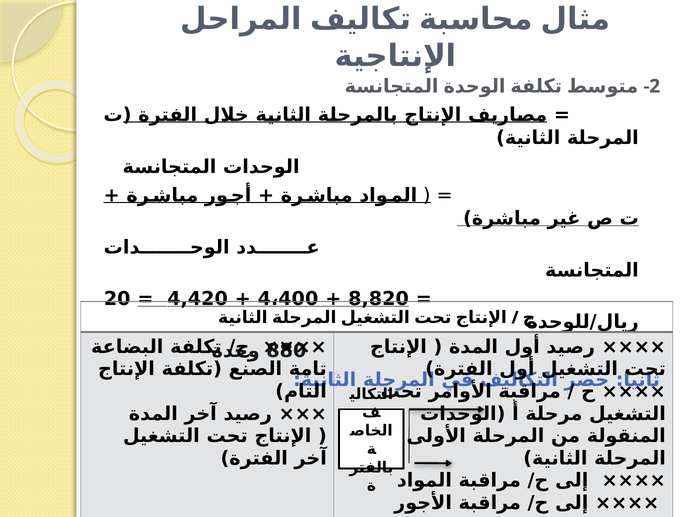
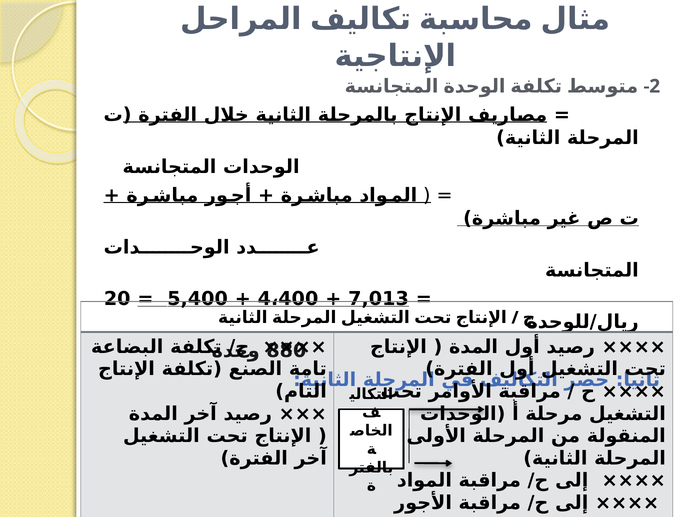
4,420: 4,420 -> 5,400
8,820: 8,820 -> 7,013
